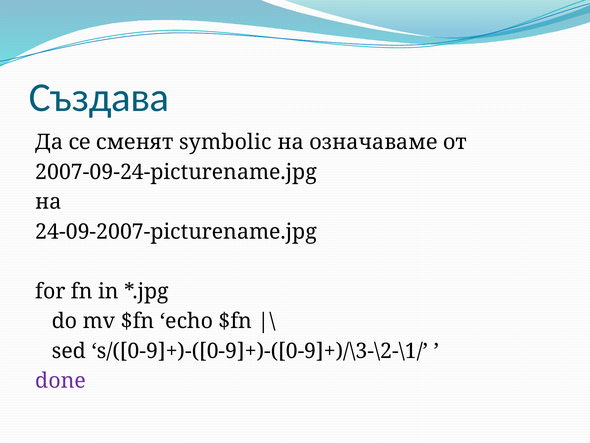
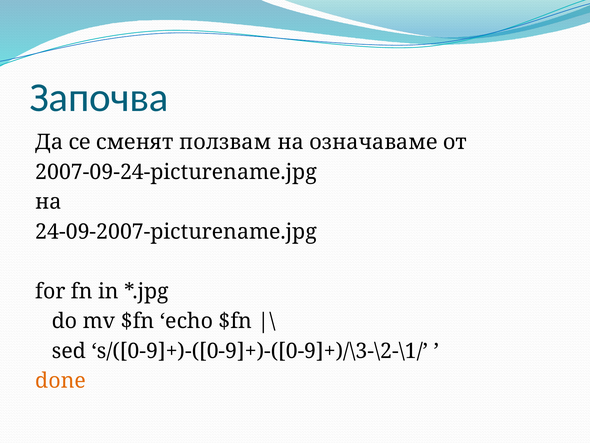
Създава: Създава -> Започва
symbolic: symbolic -> ползвам
done colour: purple -> orange
